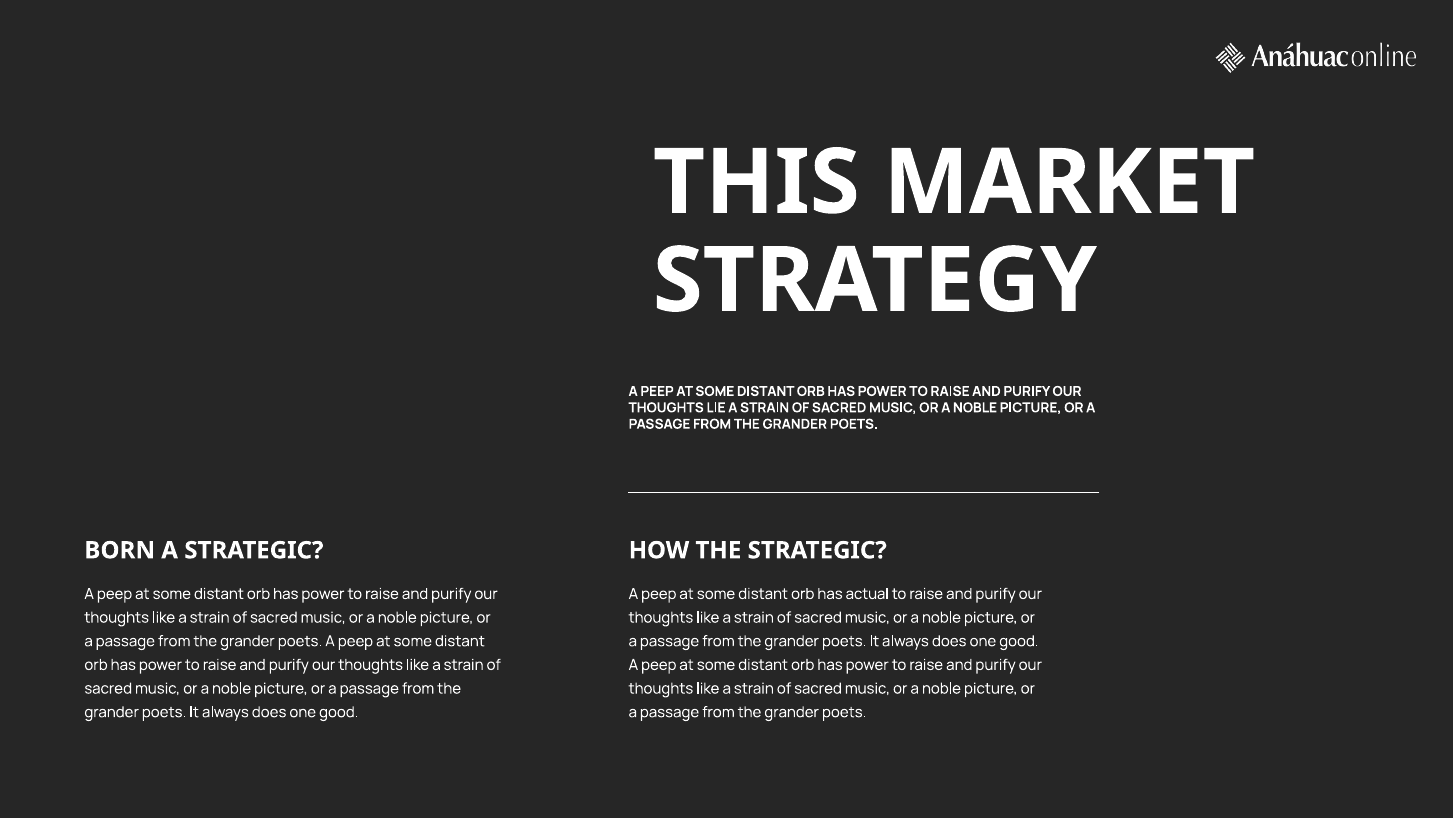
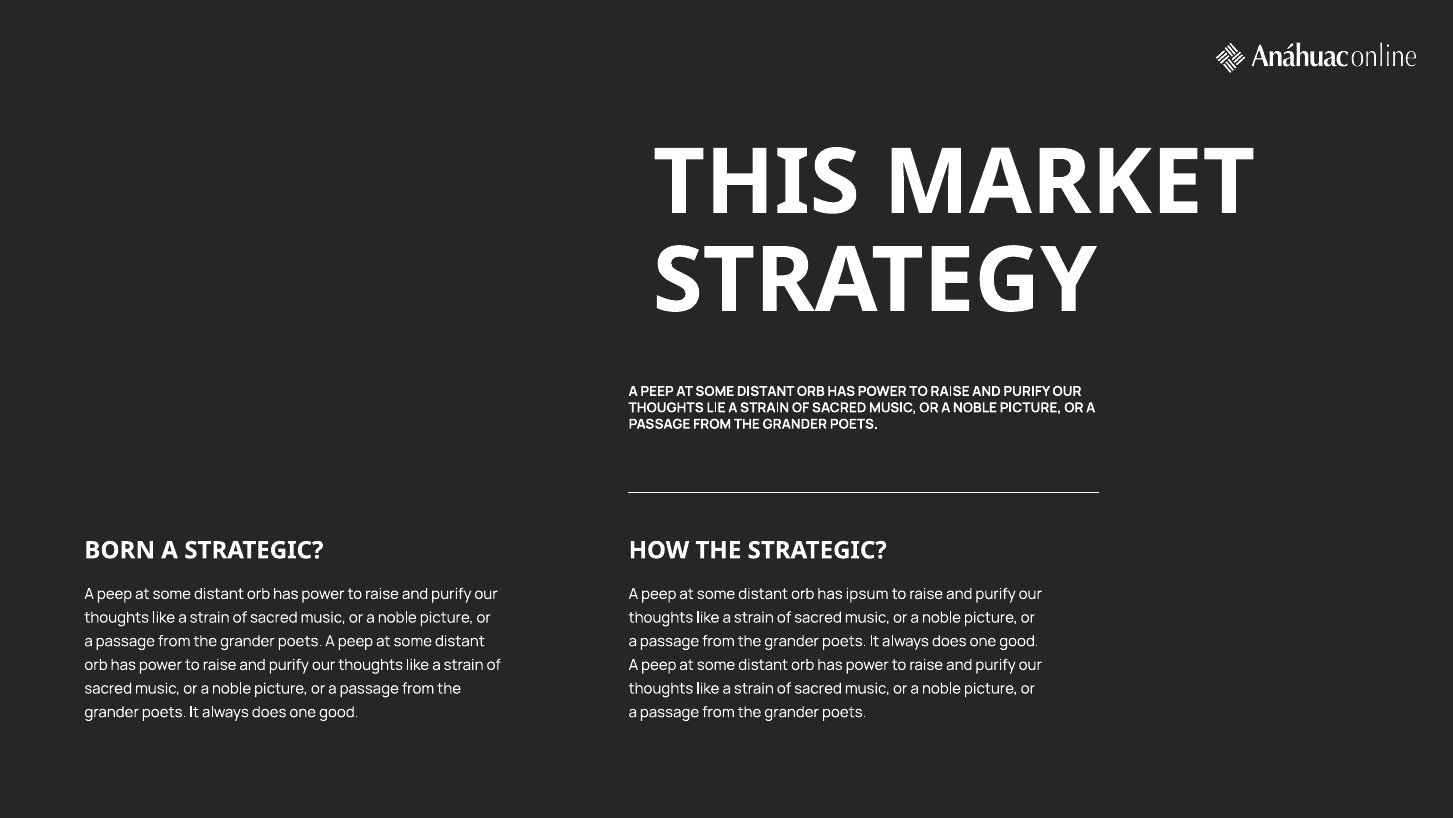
actual: actual -> ipsum
